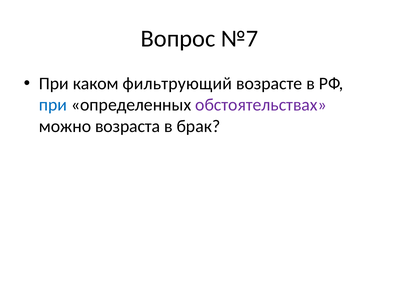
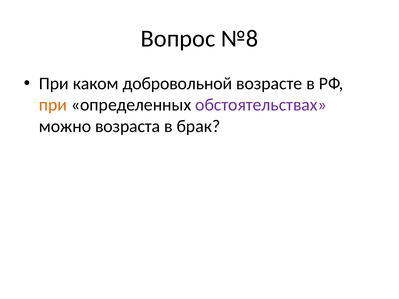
№7: №7 -> №8
фильтрующий: фильтрующий -> добровольной
при at (53, 105) colour: blue -> orange
